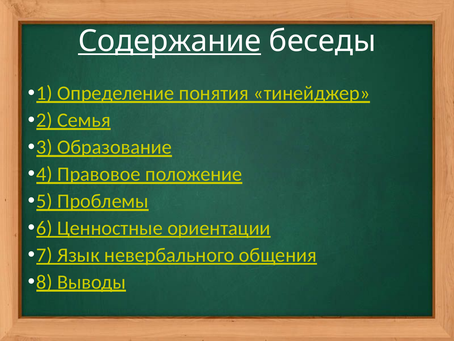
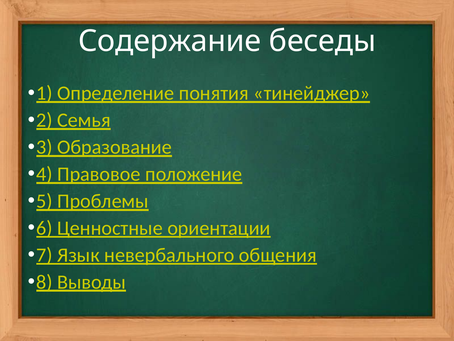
Содержание underline: present -> none
